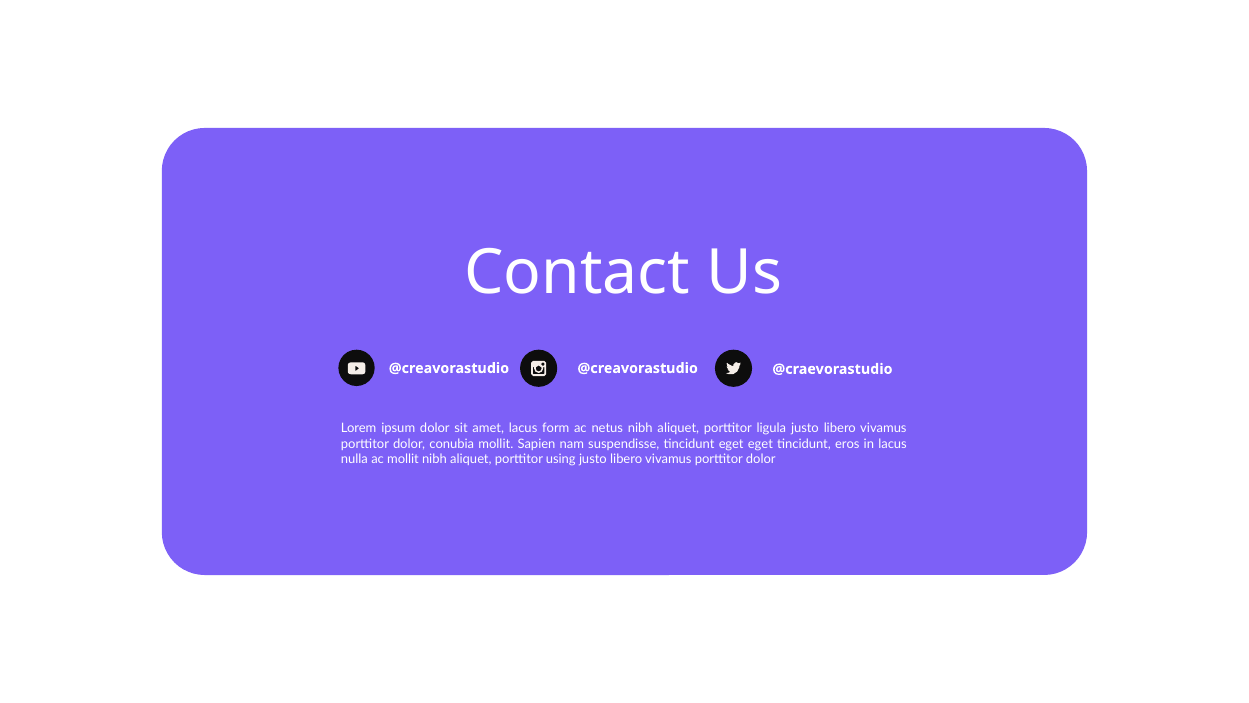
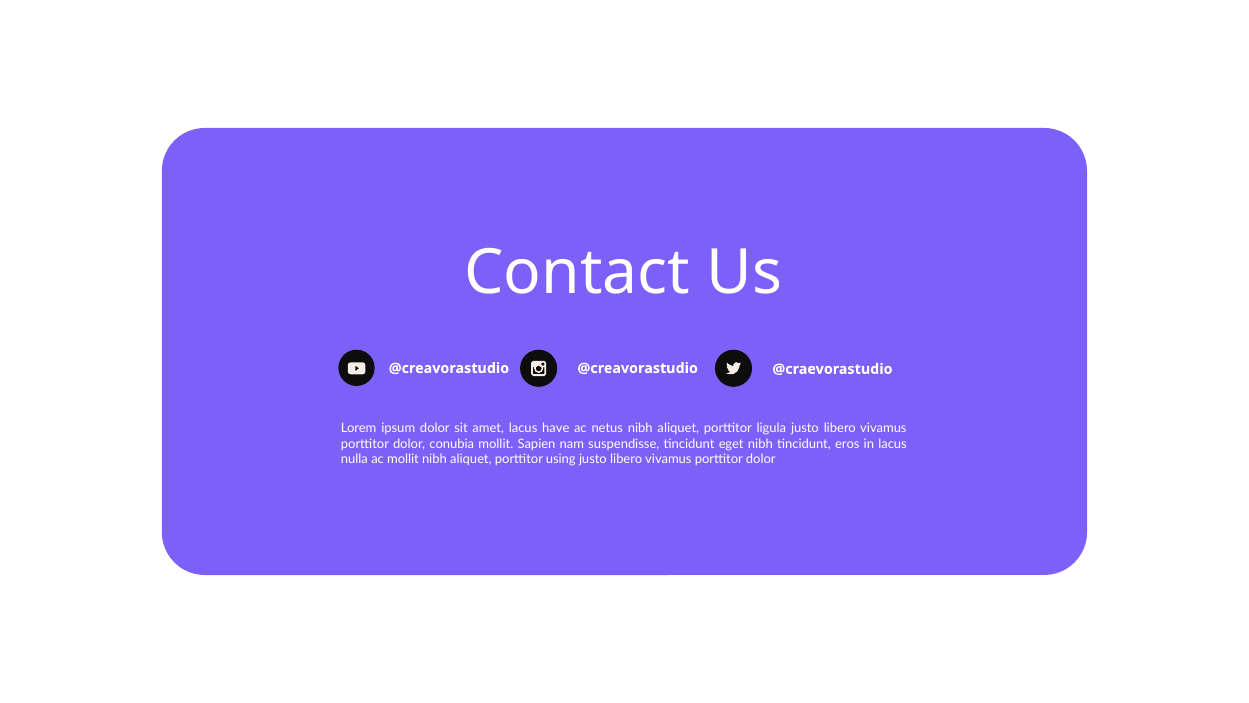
form: form -> have
eget eget: eget -> nibh
